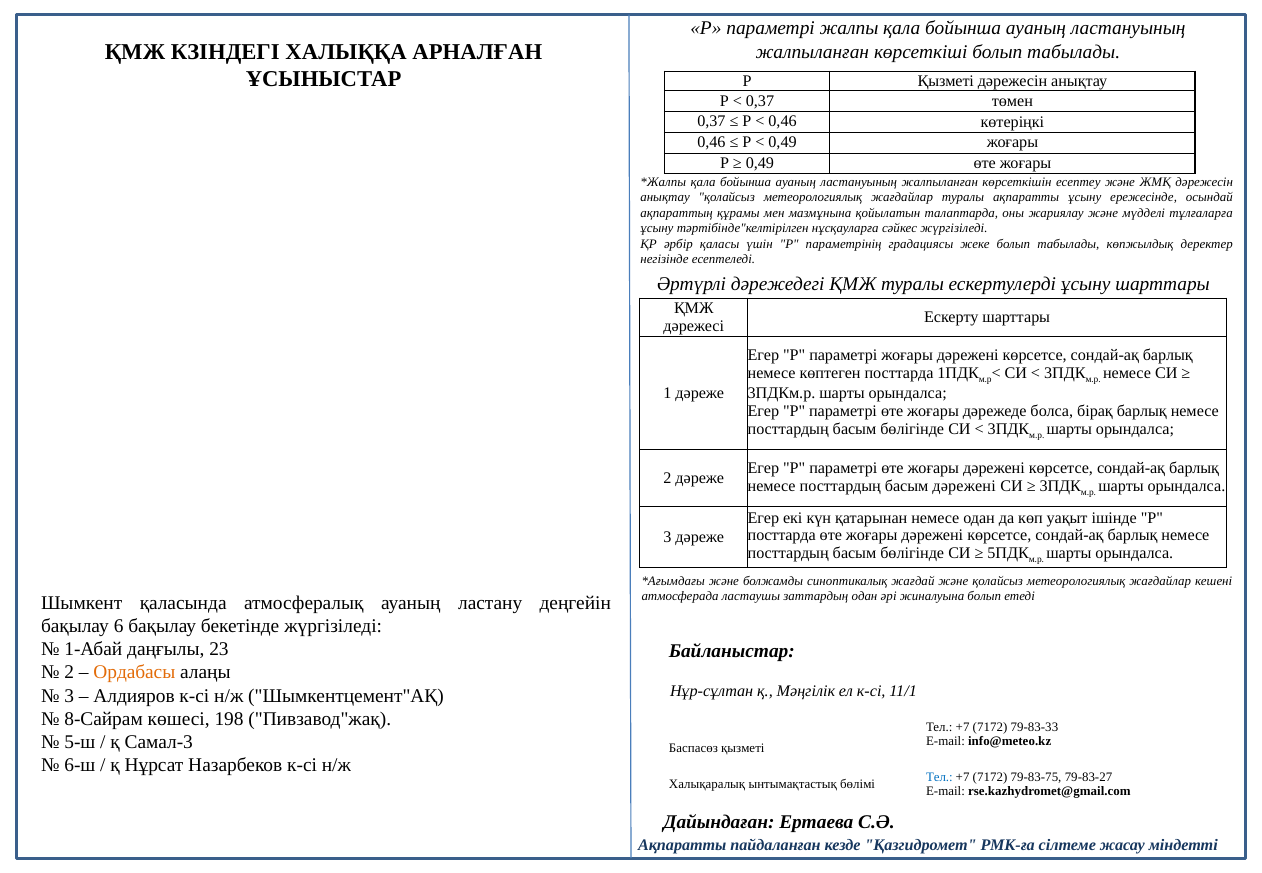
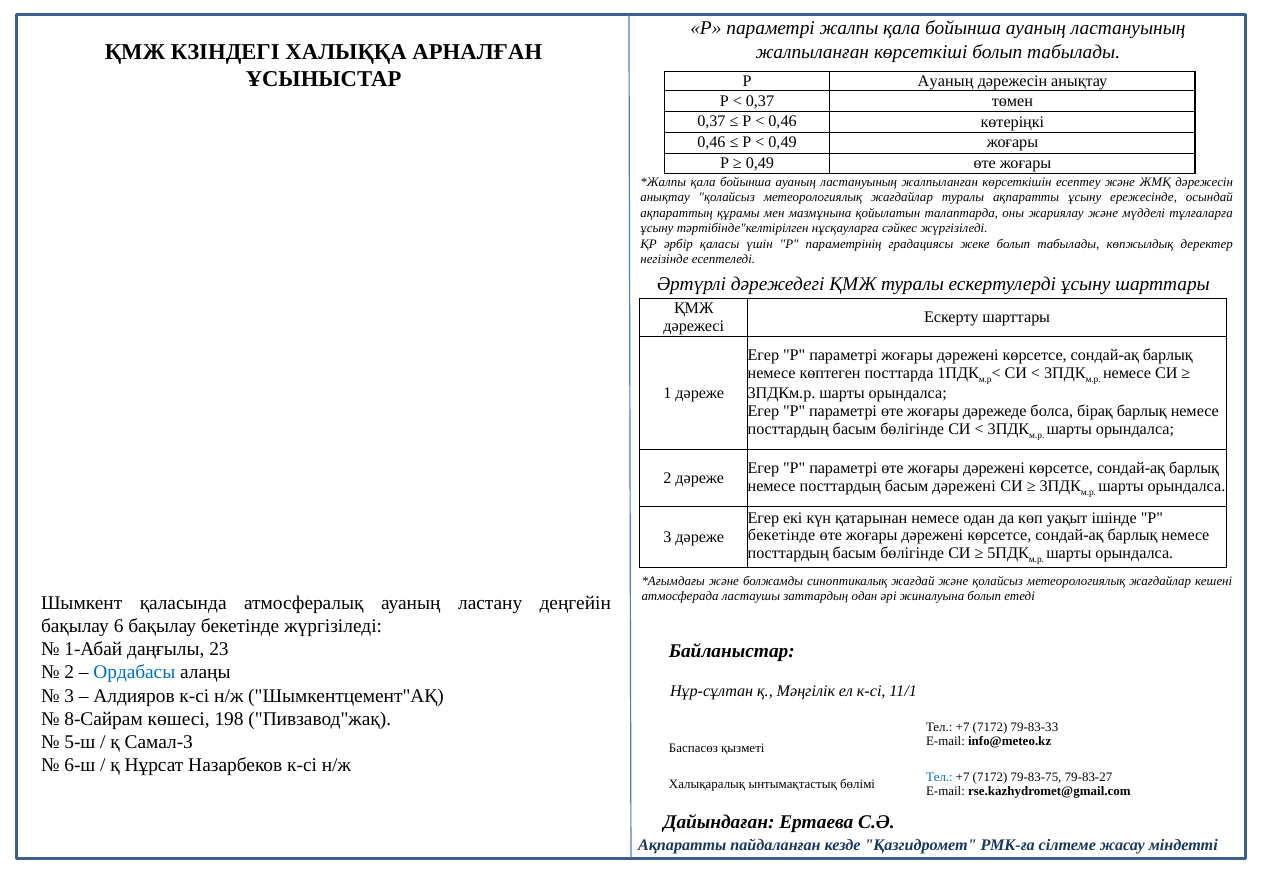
Р Қызметі: Қызметі -> Ауаның
посттарда at (782, 536): посттарда -> бекетінде
Ордабасы colour: orange -> blue
